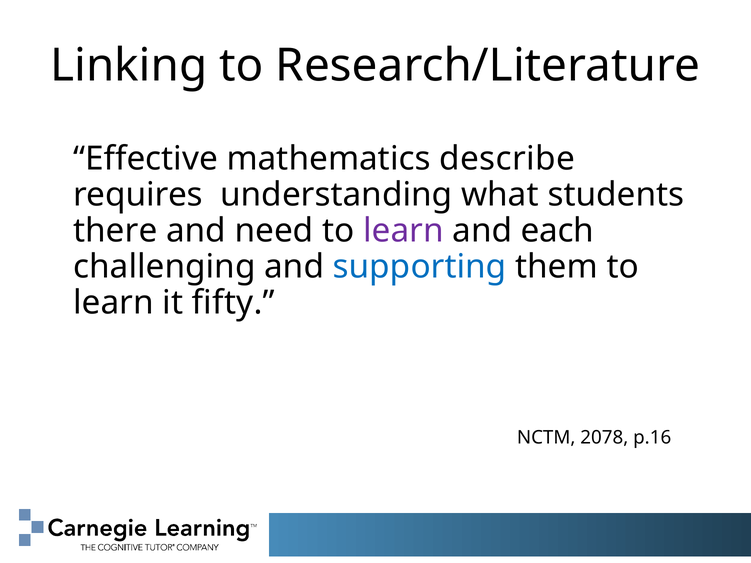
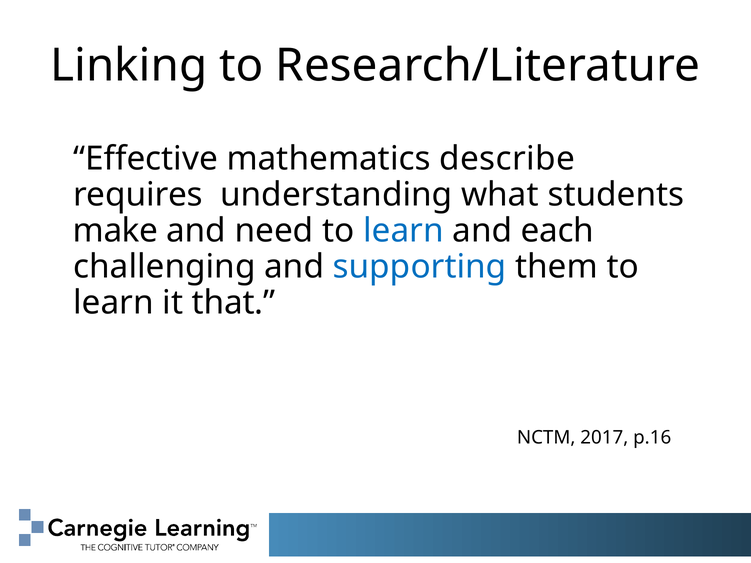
there: there -> make
learn at (403, 231) colour: purple -> blue
fifty: fifty -> that
2078: 2078 -> 2017
